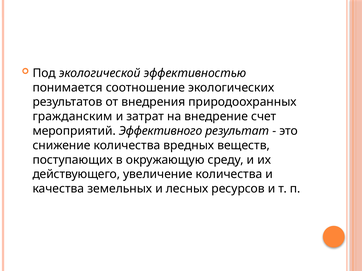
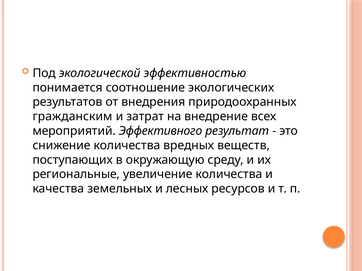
счет: счет -> всех
действующего: действующего -> региональные
